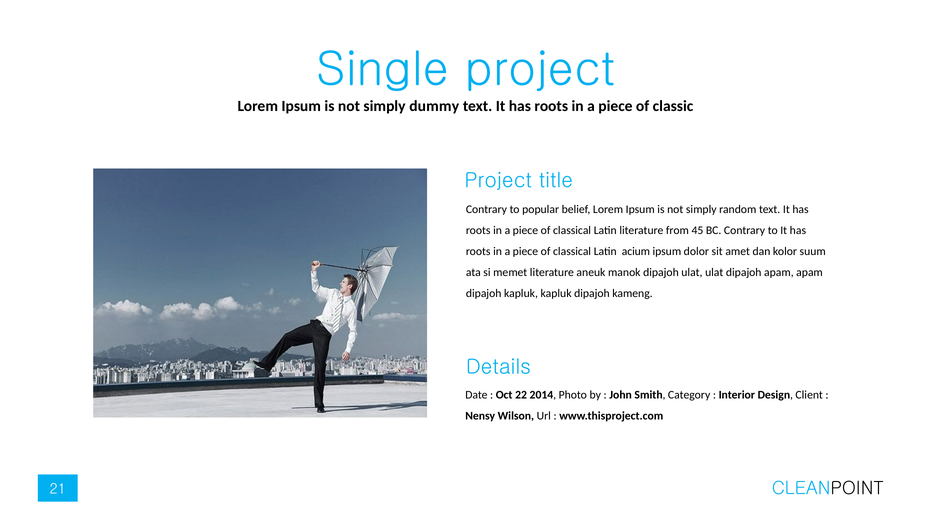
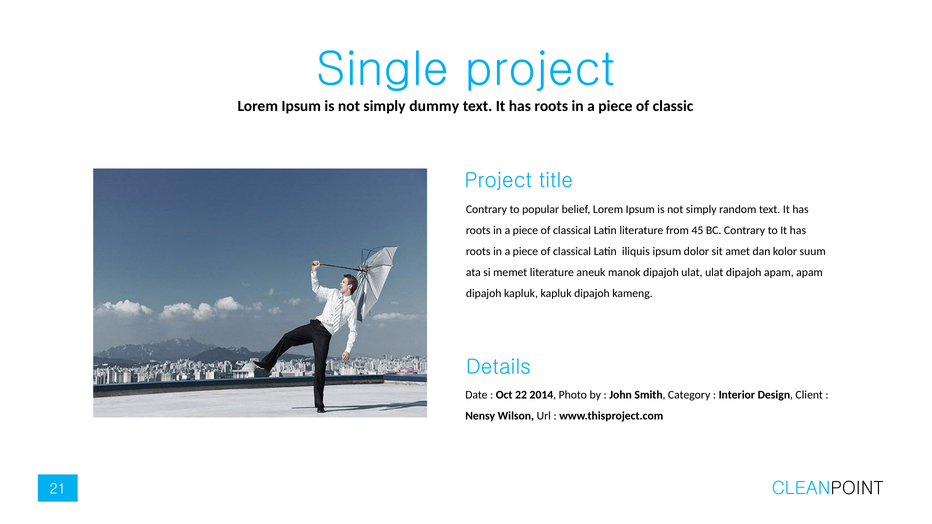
acium: acium -> iliquis
